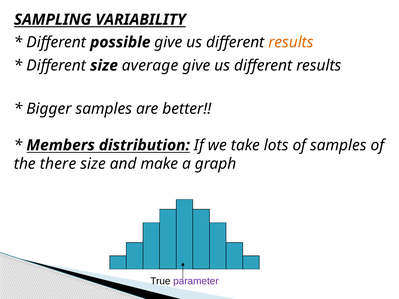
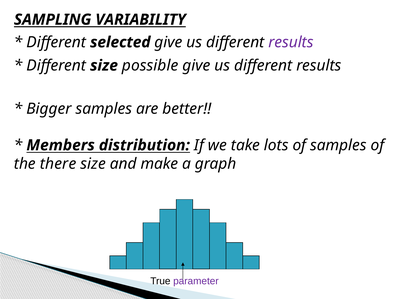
possible: possible -> selected
results at (291, 42) colour: orange -> purple
average: average -> possible
